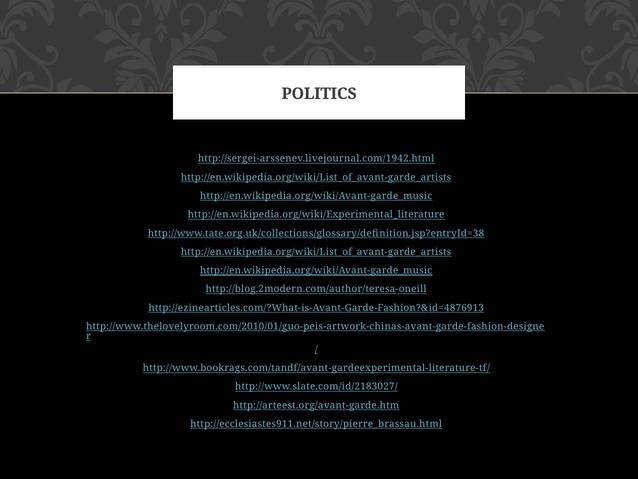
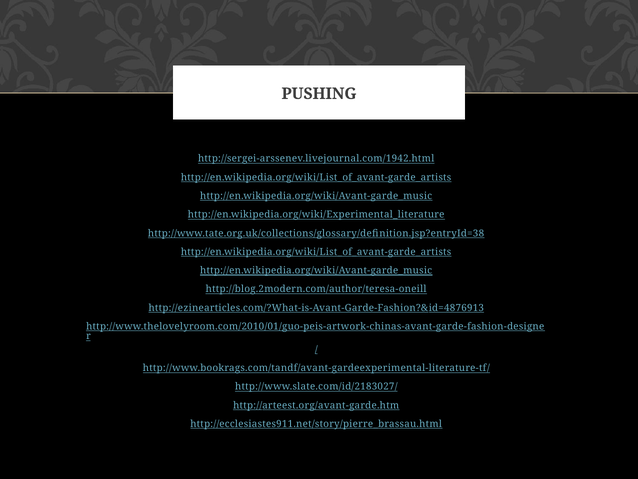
POLITICS: POLITICS -> PUSHING
